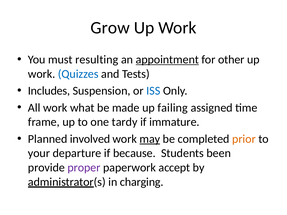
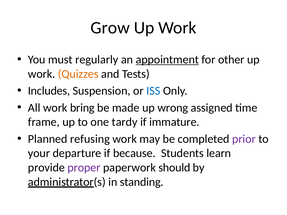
resulting: resulting -> regularly
Quizzes colour: blue -> orange
what: what -> bring
failing: failing -> wrong
involved: involved -> refusing
may underline: present -> none
prior colour: orange -> purple
been: been -> learn
accept: accept -> should
charging: charging -> standing
